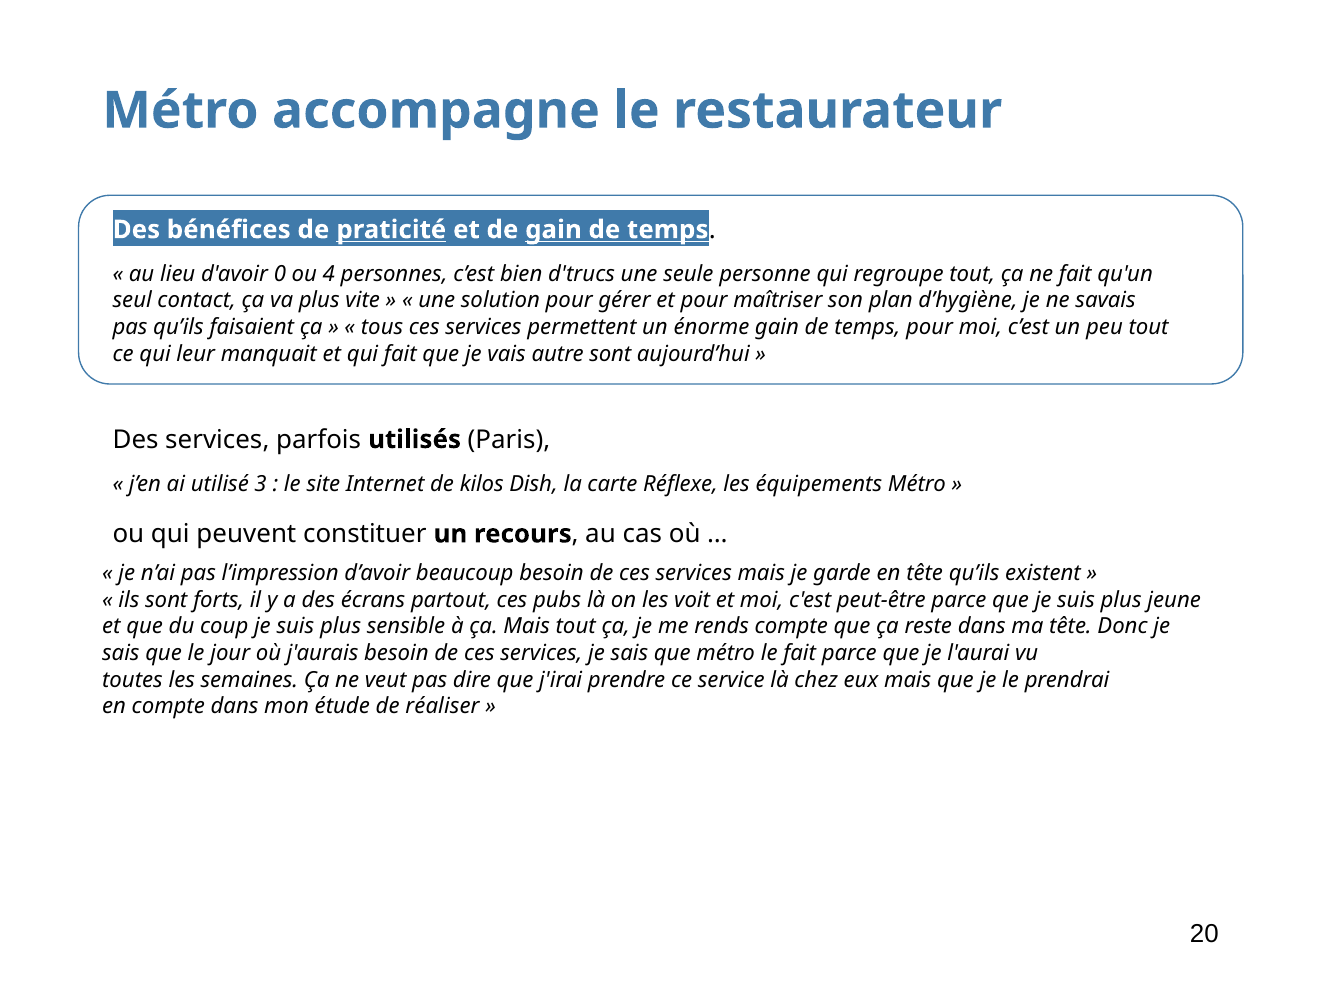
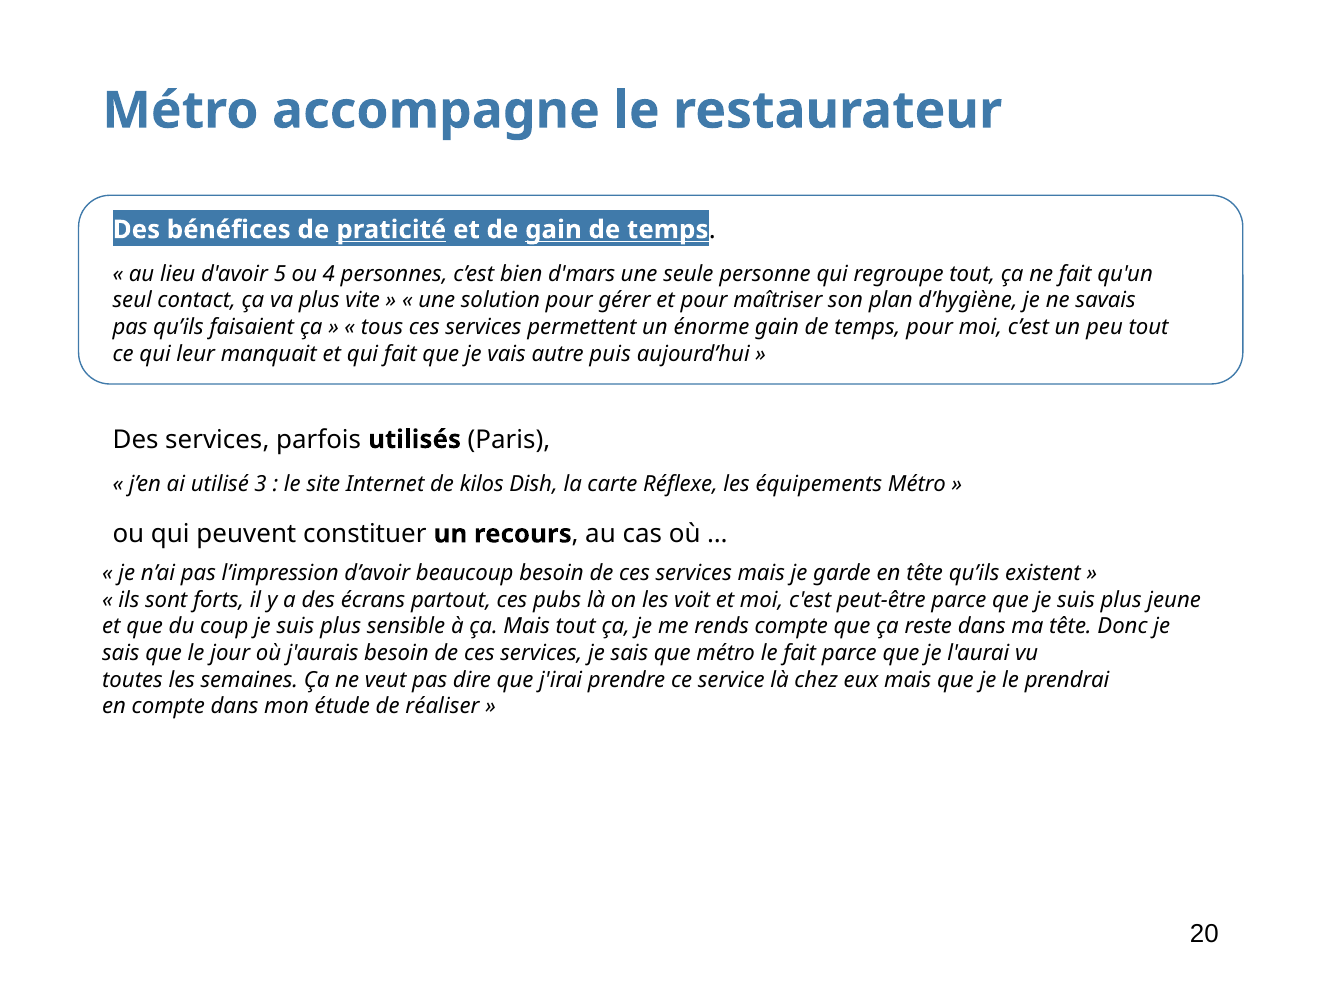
0: 0 -> 5
d'trucs: d'trucs -> d'mars
autre sont: sont -> puis
